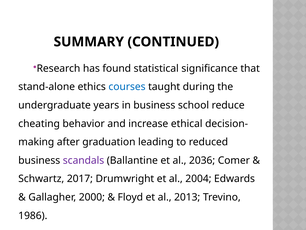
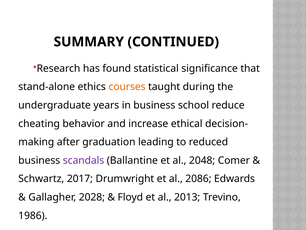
courses colour: blue -> orange
2036: 2036 -> 2048
2004: 2004 -> 2086
2000: 2000 -> 2028
